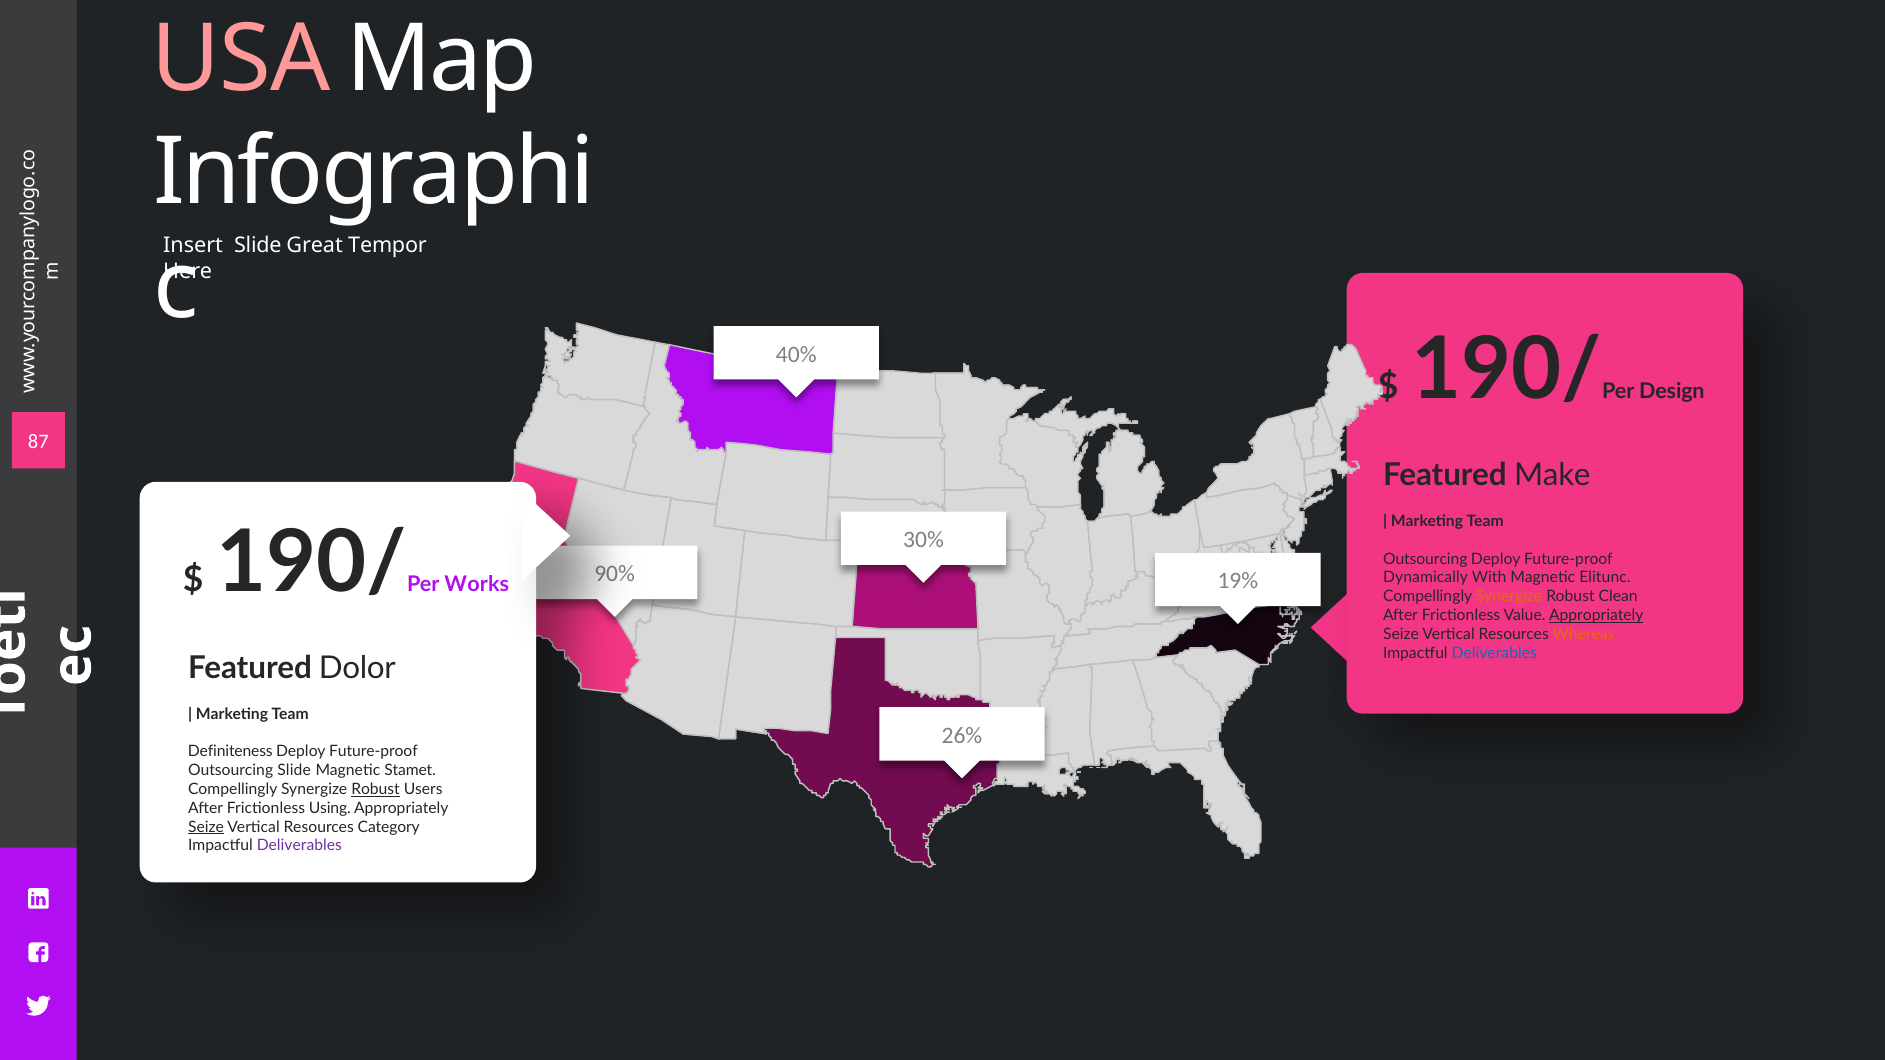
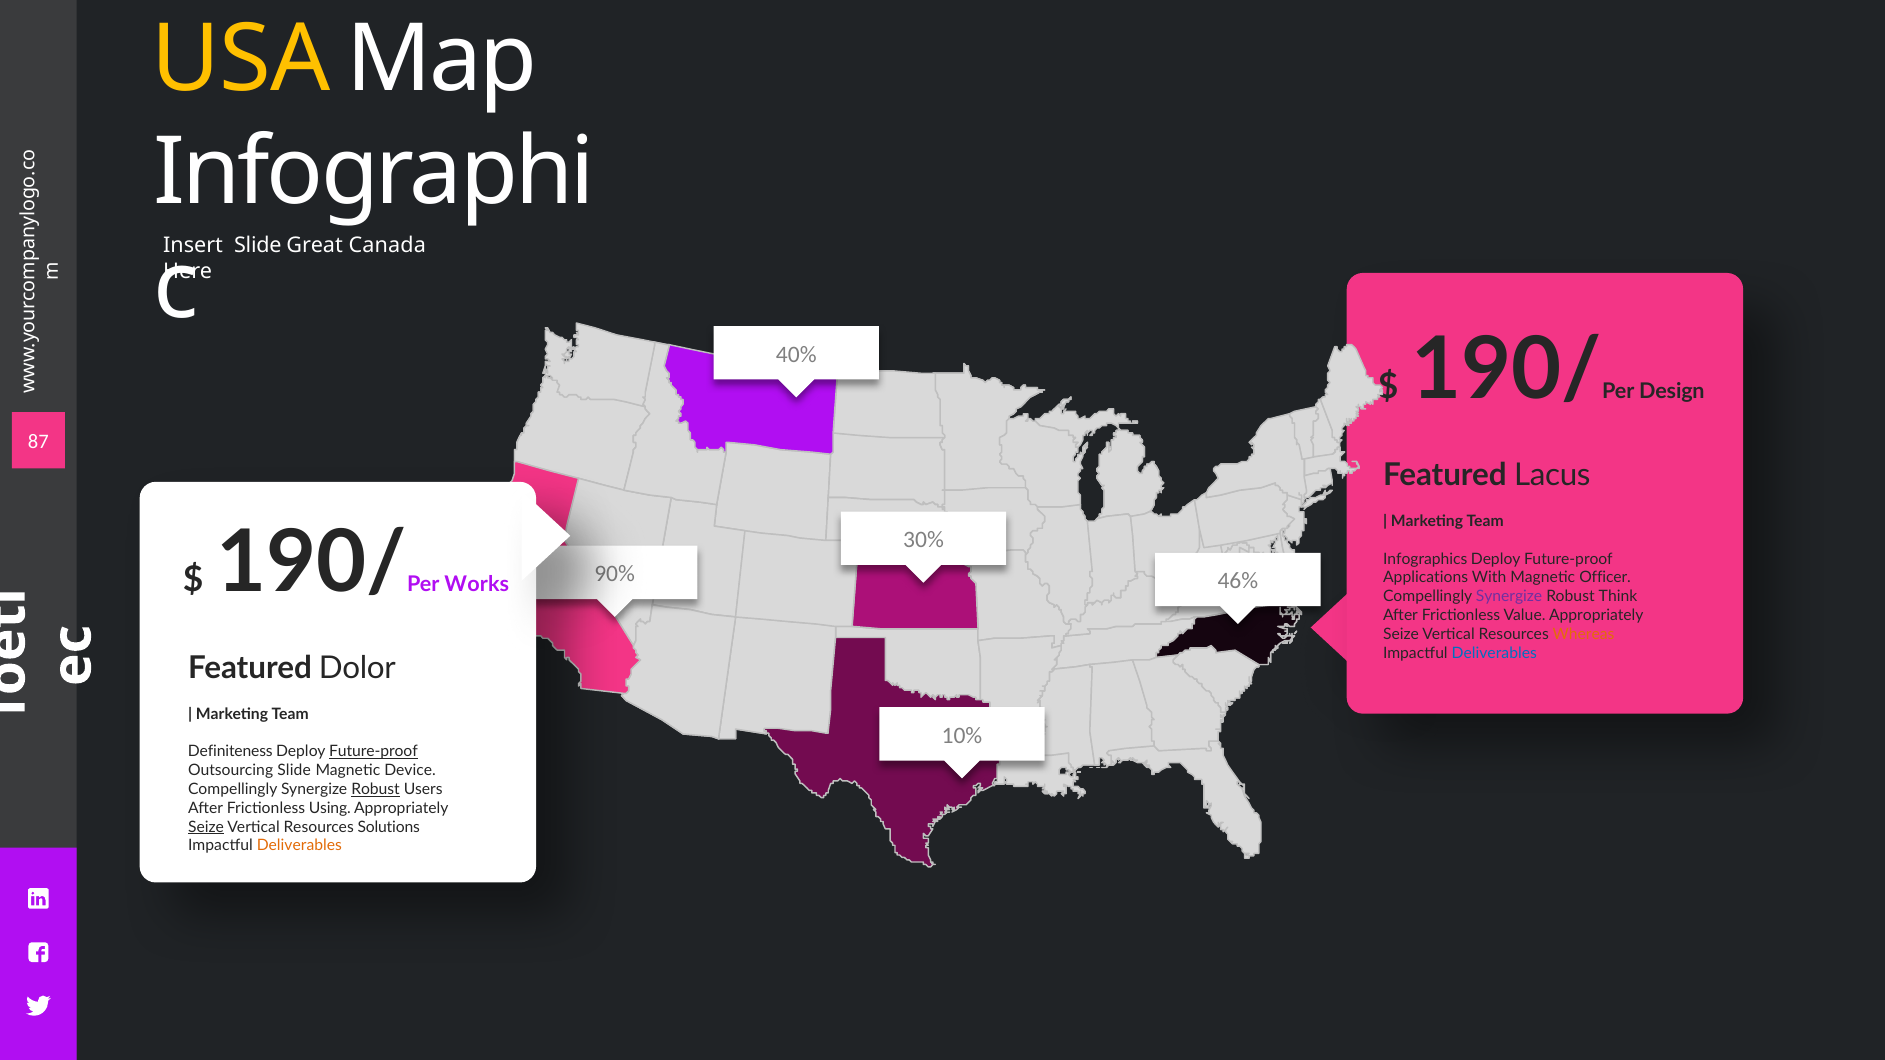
USA colour: pink -> yellow
Tempor: Tempor -> Canada
Make: Make -> Lacus
Outsourcing at (1425, 559): Outsourcing -> Infographics
19%: 19% -> 46%
Dynamically: Dynamically -> Applications
Elitunc: Elitunc -> Officer
Synergize at (1509, 597) colour: orange -> purple
Clean: Clean -> Think
Appropriately at (1596, 615) underline: present -> none
26%: 26% -> 10%
Future-proof at (374, 752) underline: none -> present
Stamet: Stamet -> Device
Category: Category -> Solutions
Deliverables at (299, 846) colour: purple -> orange
